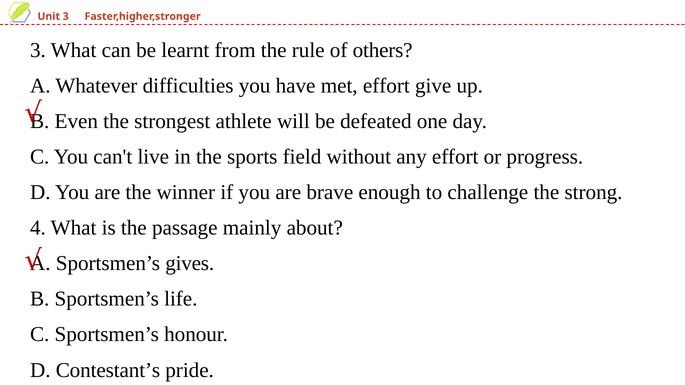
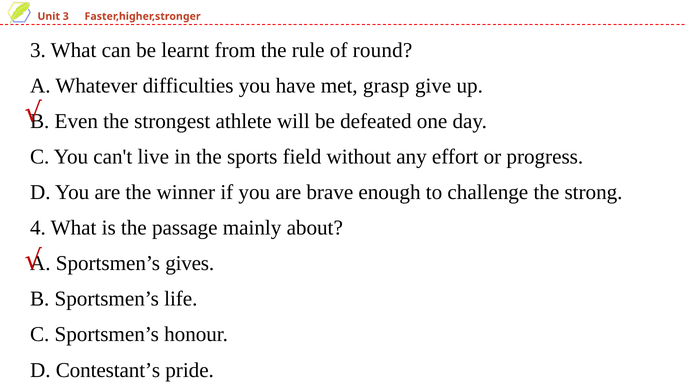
others: others -> round
met effort: effort -> grasp
